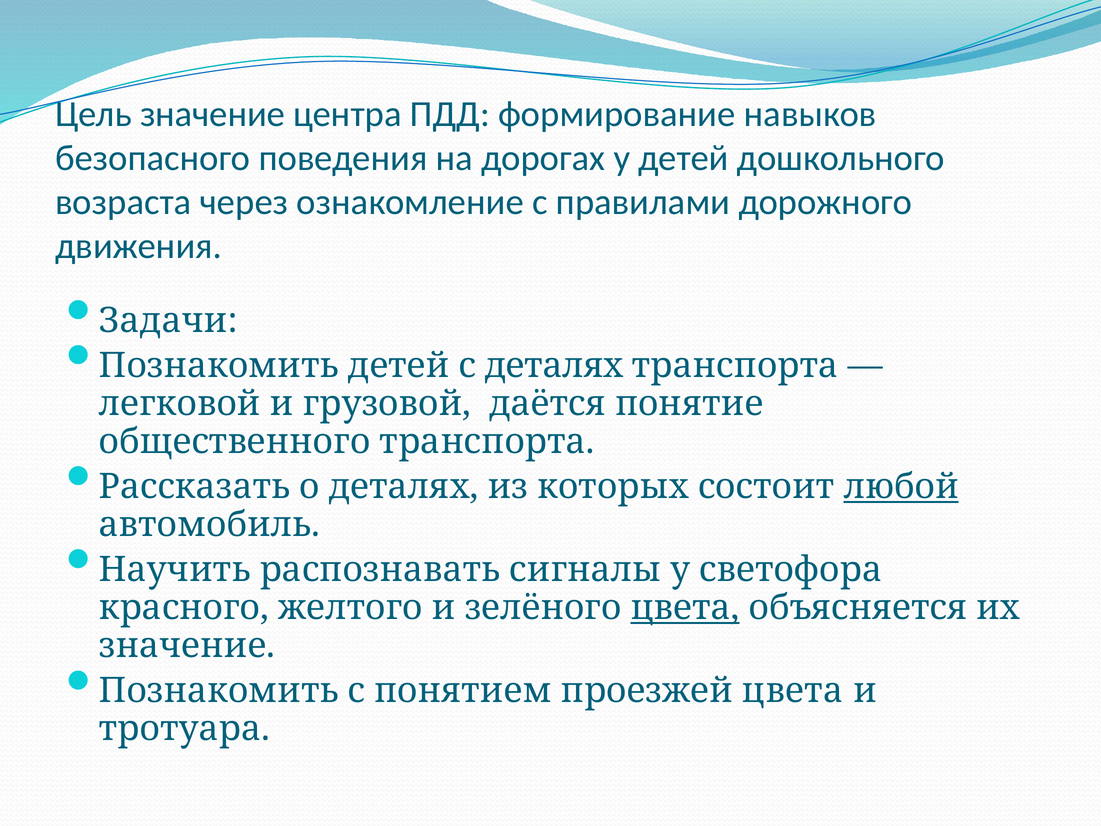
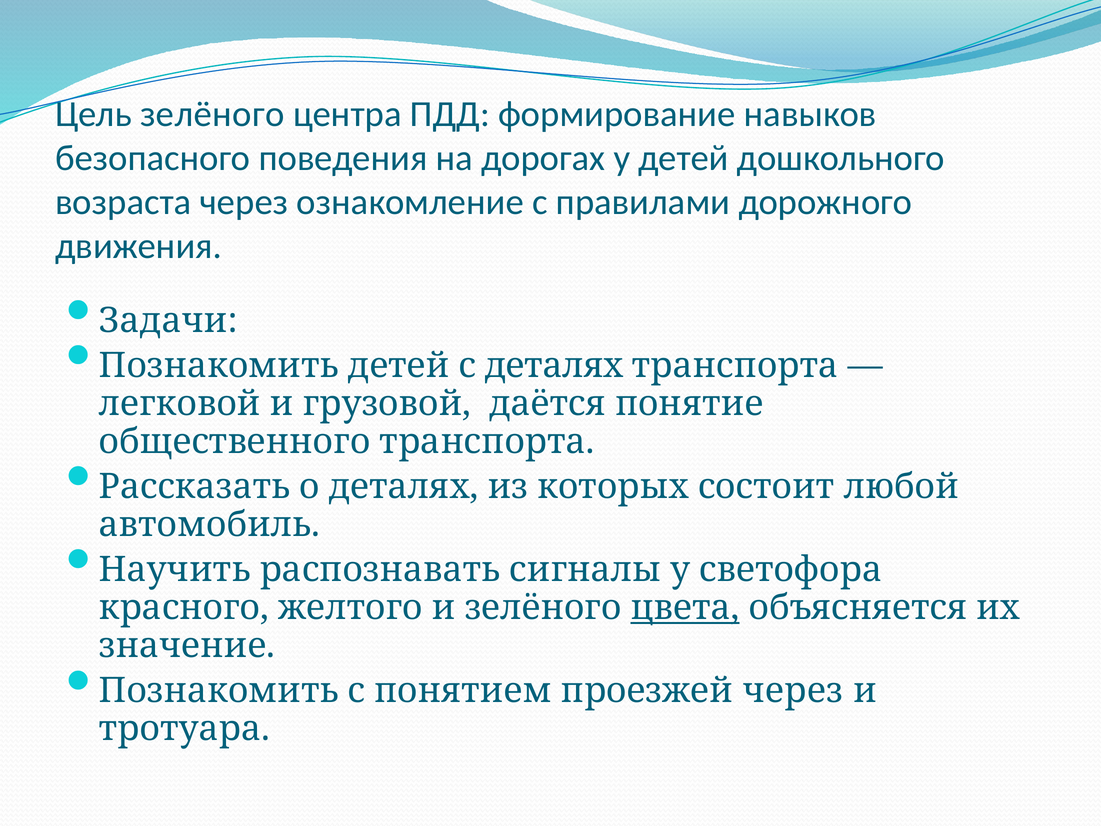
Цель значение: значение -> зелёного
любой underline: present -> none
проезжей цвета: цвета -> через
